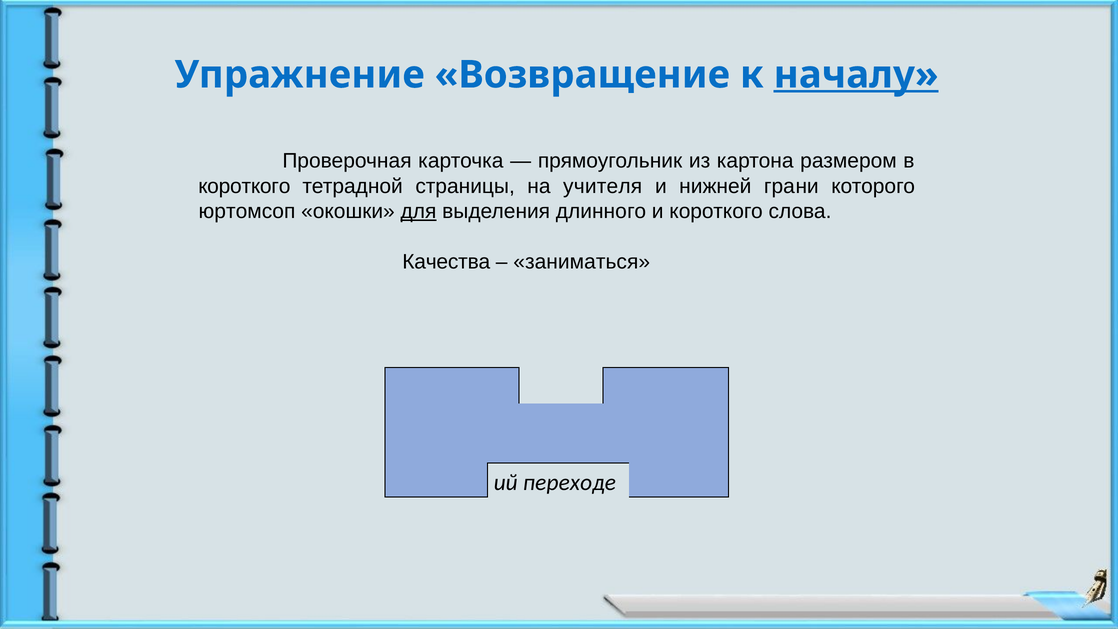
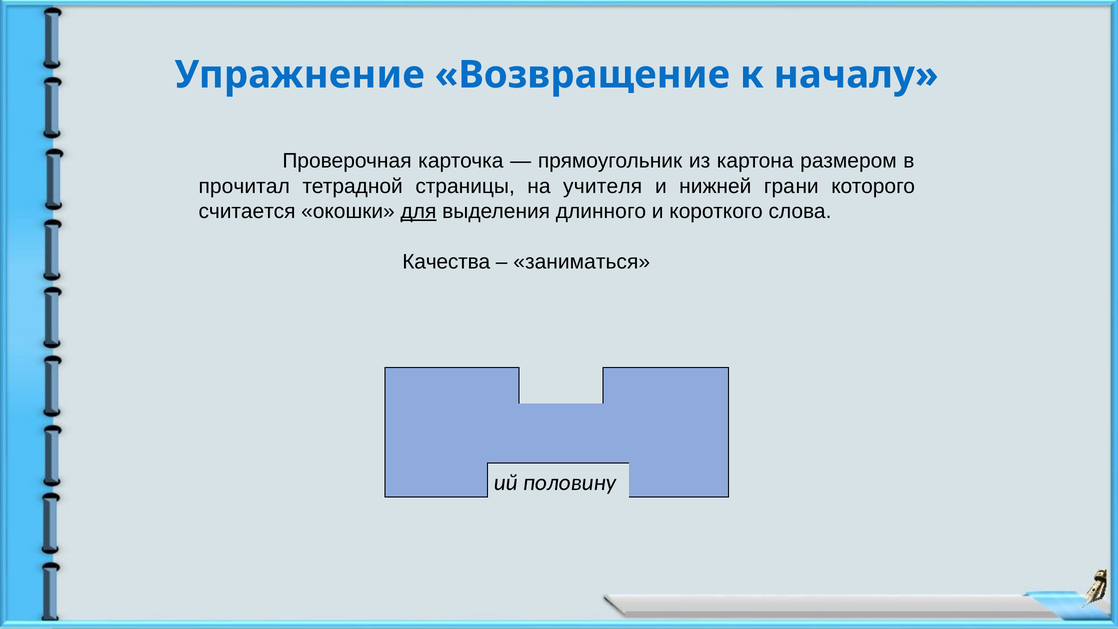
началу underline: present -> none
короткого at (244, 186): короткого -> прочитал
юртомсоп: юртомсоп -> считается
переходе: переходе -> половину
